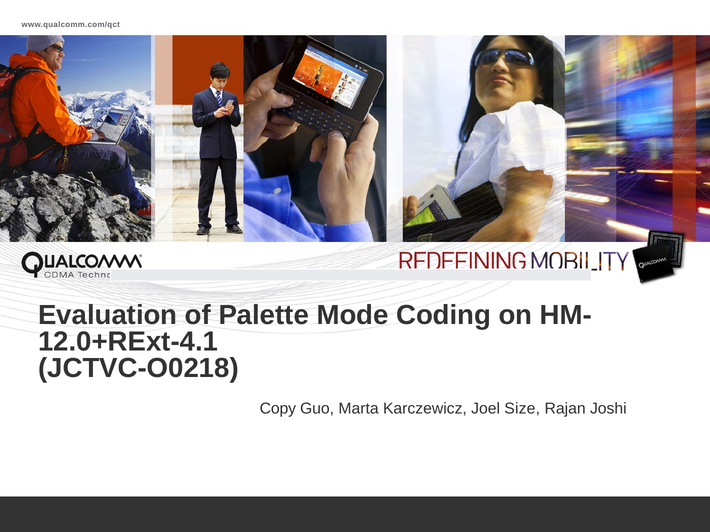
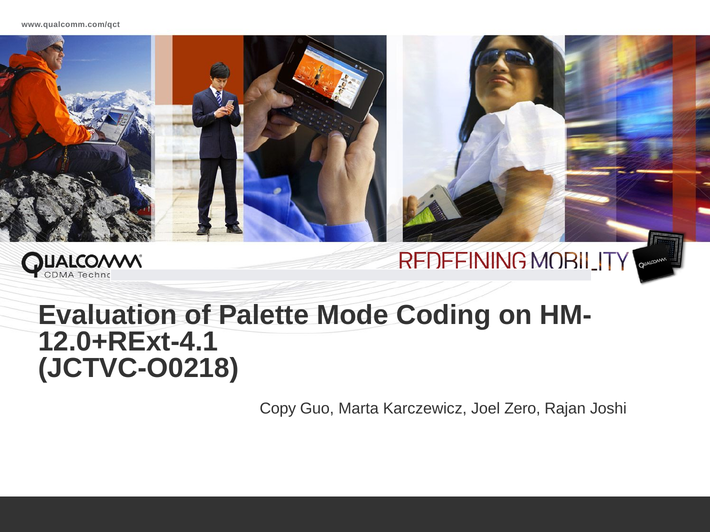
Size: Size -> Zero
